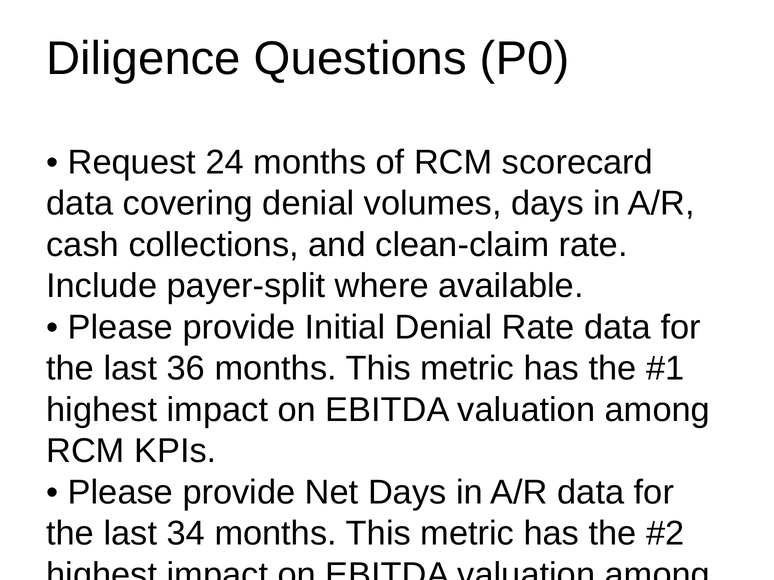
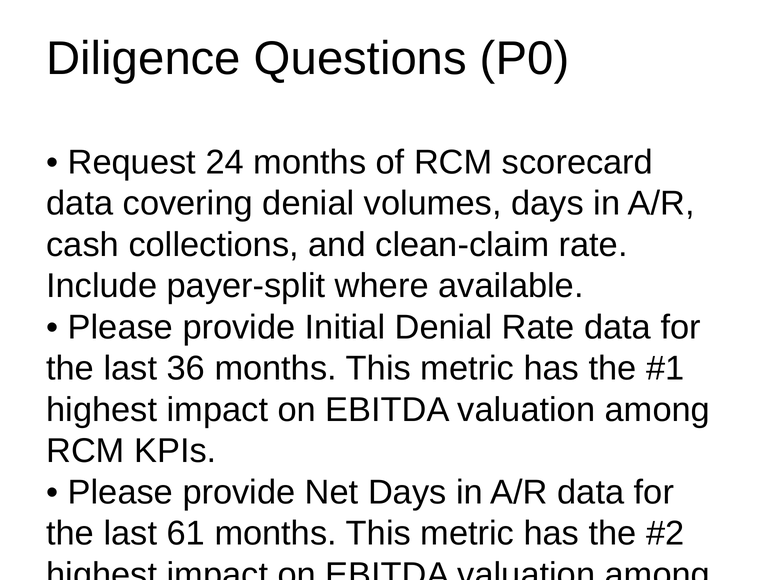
34: 34 -> 61
